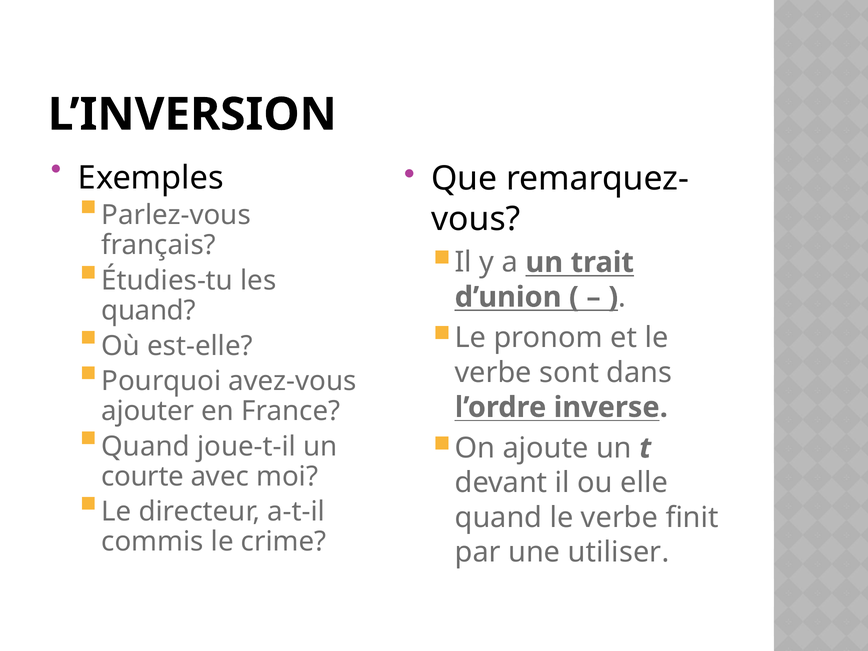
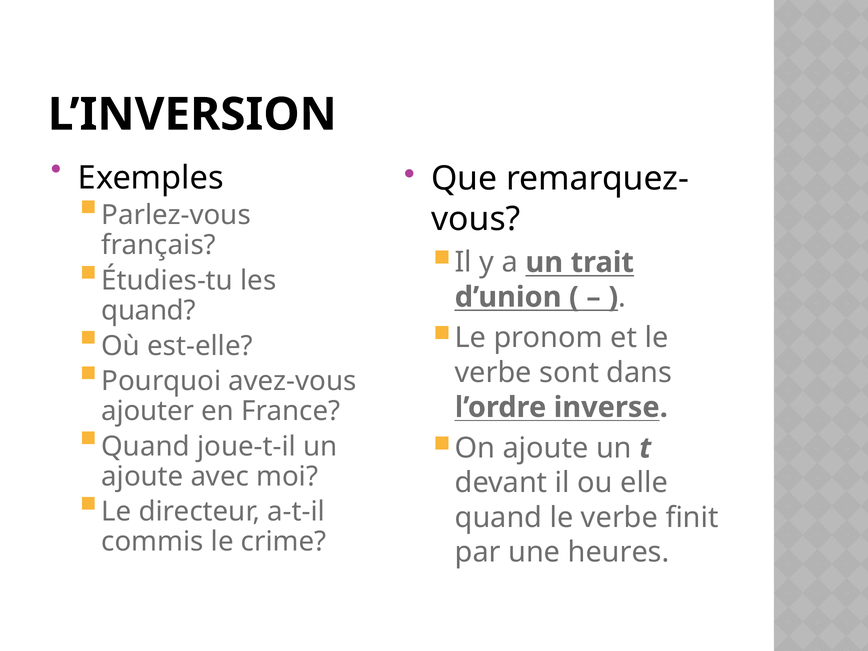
courte at (142, 476): courte -> ajoute
utiliser: utiliser -> heures
